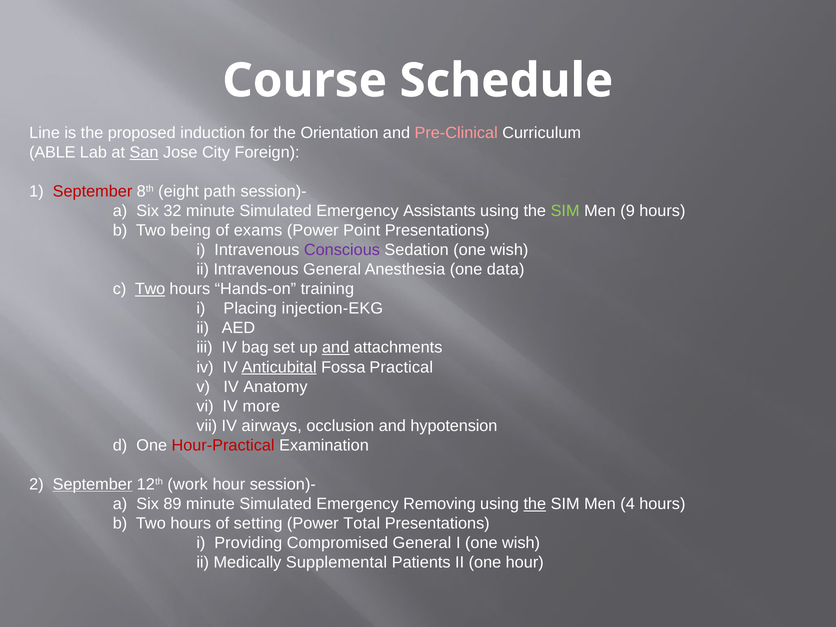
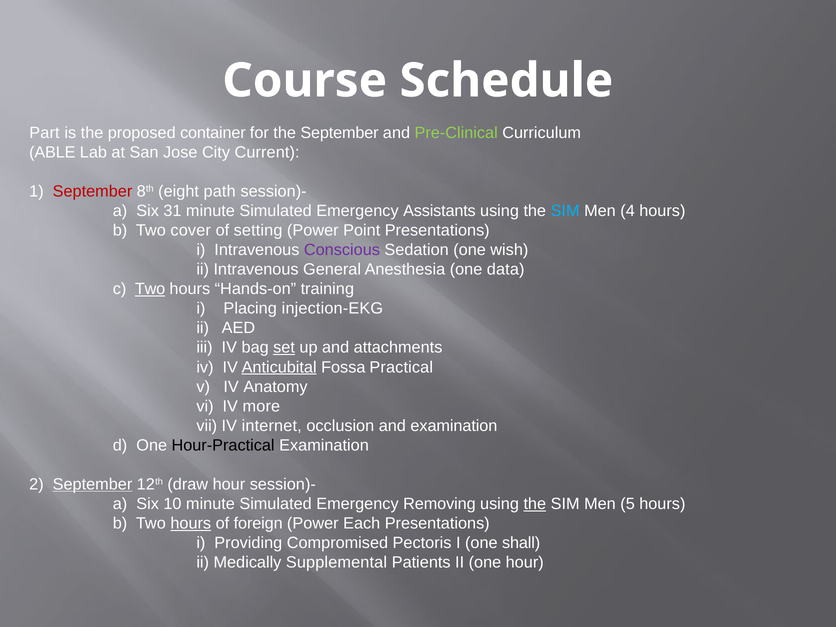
Line: Line -> Part
induction: induction -> container
the Orientation: Orientation -> September
Pre-Clinical colour: pink -> light green
San underline: present -> none
Foreign: Foreign -> Current
32: 32 -> 31
SIM at (565, 211) colour: light green -> light blue
9: 9 -> 4
being: being -> cover
exams: exams -> setting
set underline: none -> present
and at (336, 348) underline: present -> none
airways: airways -> internet
and hypotension: hypotension -> examination
Hour-Practical colour: red -> black
work: work -> draw
89: 89 -> 10
4: 4 -> 5
hours at (191, 523) underline: none -> present
setting: setting -> foreign
Total: Total -> Each
Compromised General: General -> Pectoris
I one wish: wish -> shall
